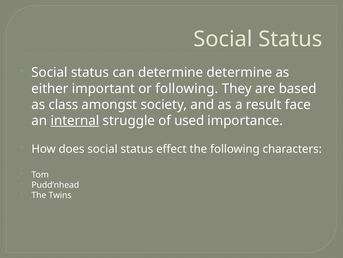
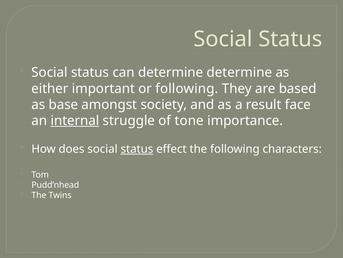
class: class -> base
used: used -> tone
status at (137, 149) underline: none -> present
